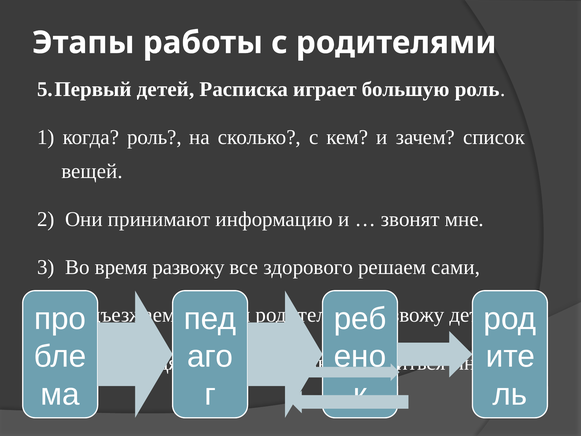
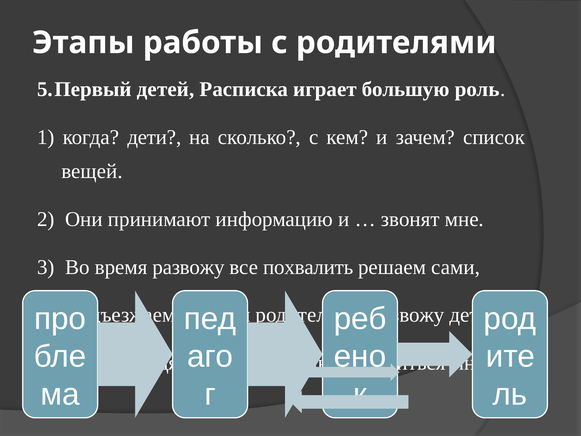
когда роль: роль -> дети
здорового: здорового -> похвалить
